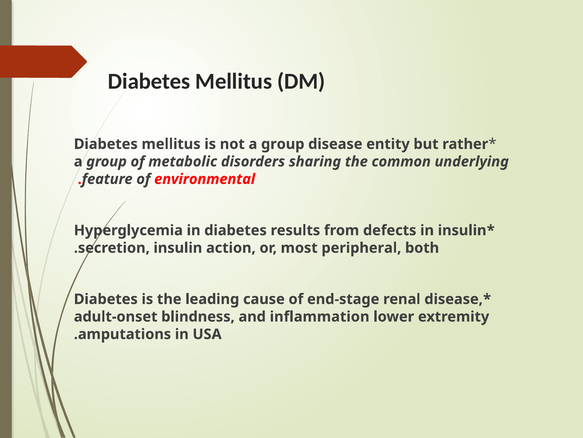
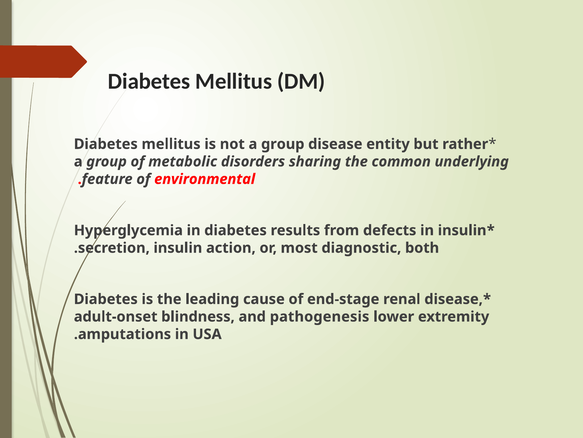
peripheral: peripheral -> diagnostic
inflammation: inflammation -> pathogenesis
